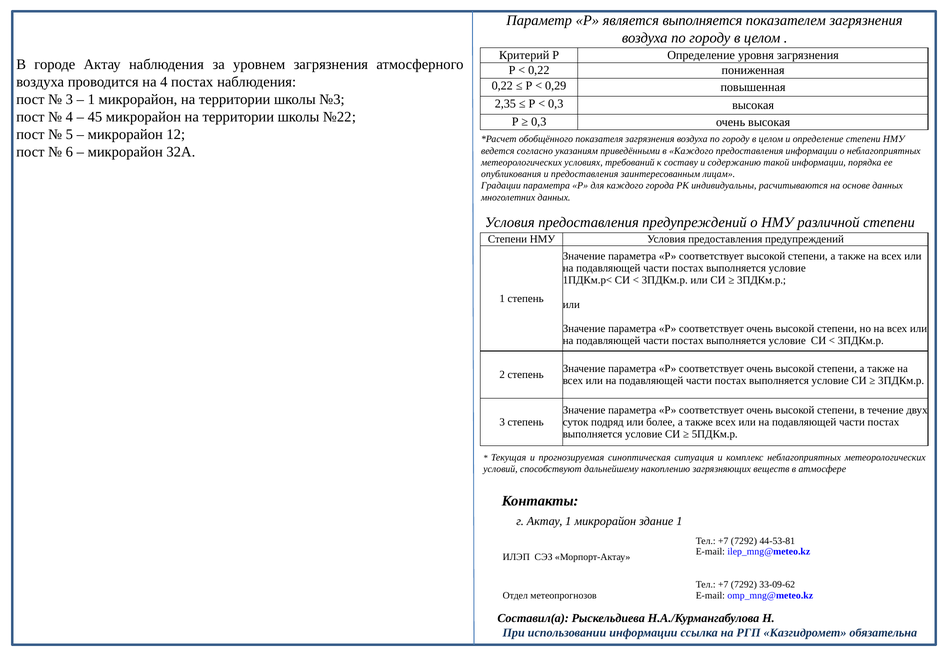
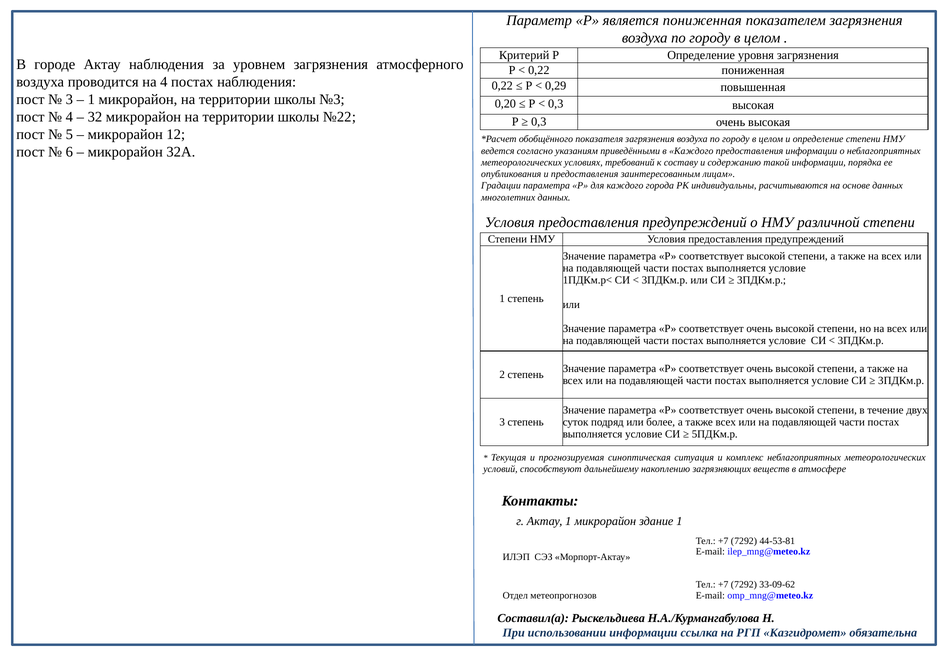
является выполняется: выполняется -> пониженная
2,35: 2,35 -> 0,20
45: 45 -> 32
